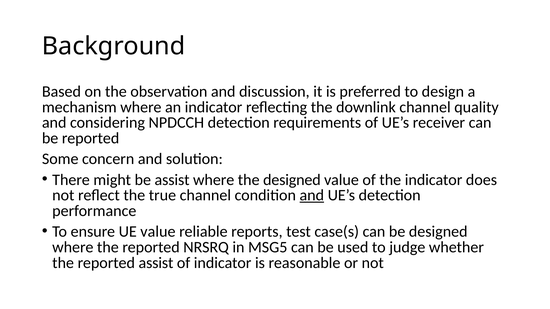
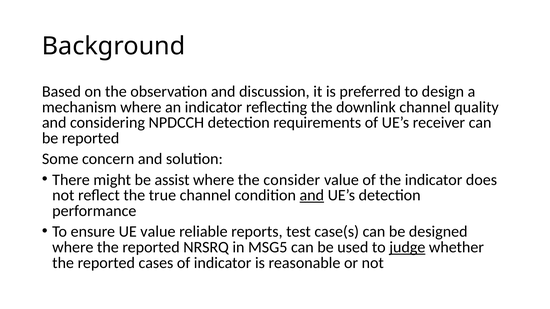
the designed: designed -> consider
judge underline: none -> present
reported assist: assist -> cases
